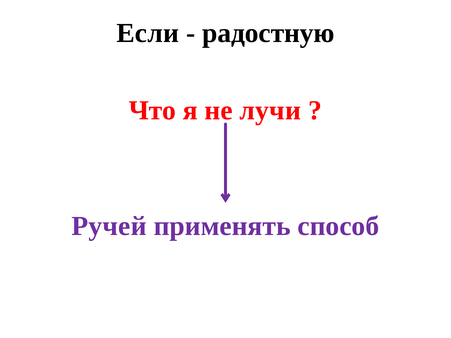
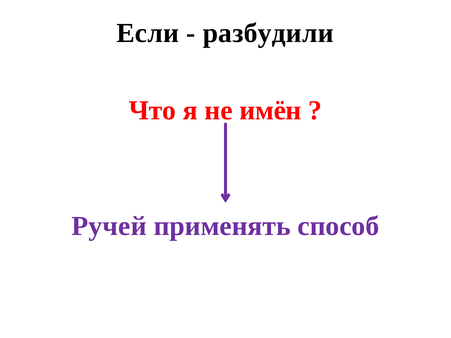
радостную: радостную -> разбудили
лучи: лучи -> имён
